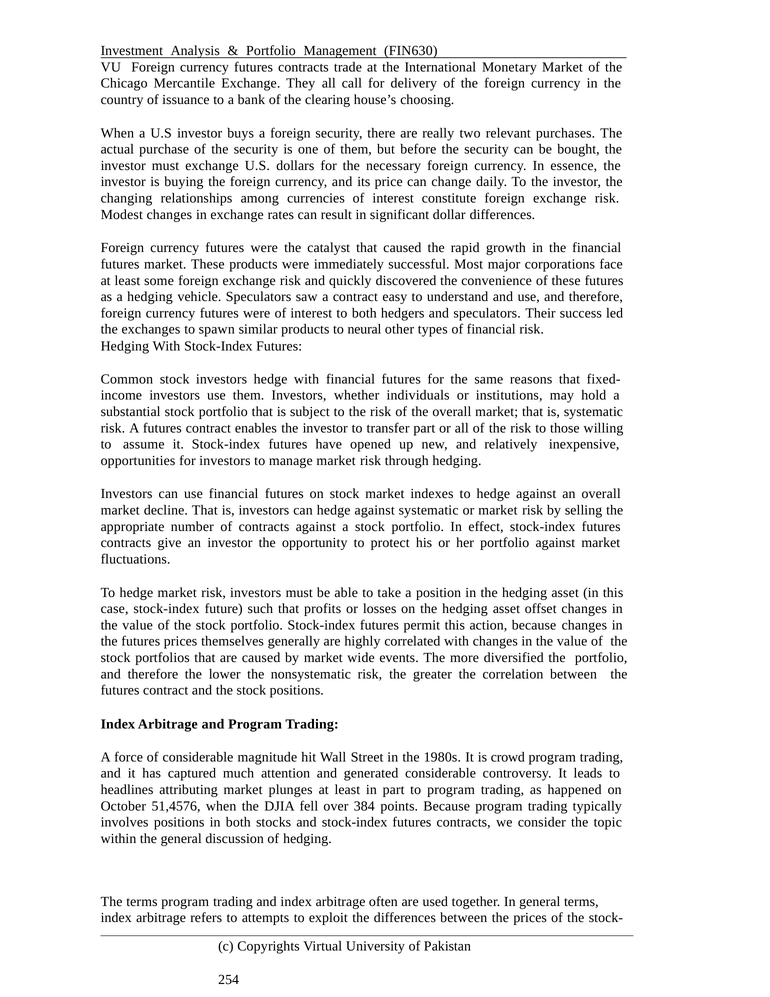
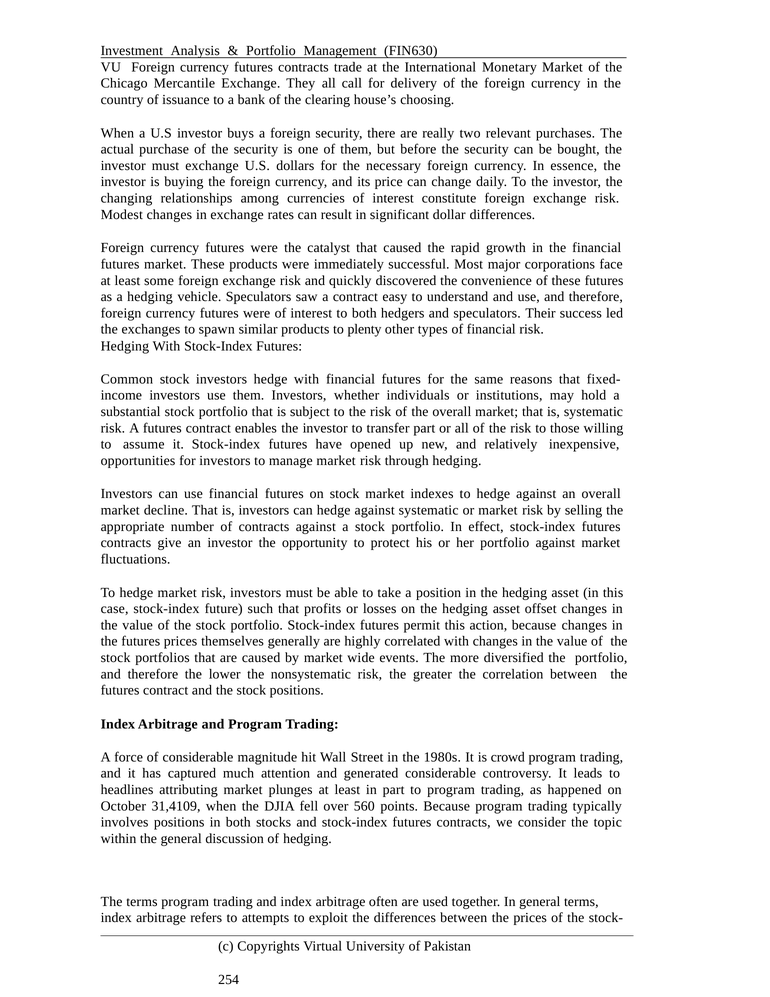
neural: neural -> plenty
51,4576: 51,4576 -> 31,4109
384: 384 -> 560
